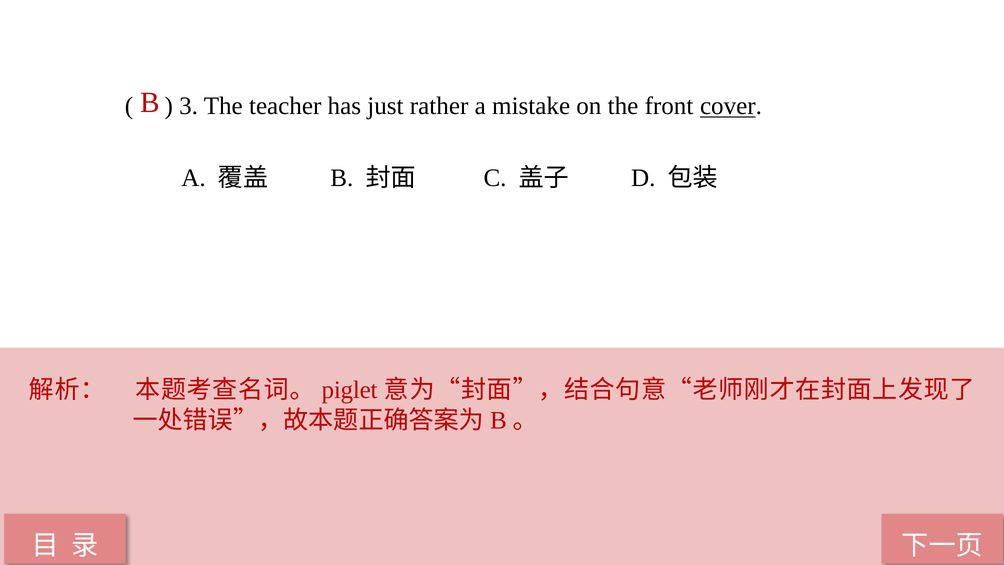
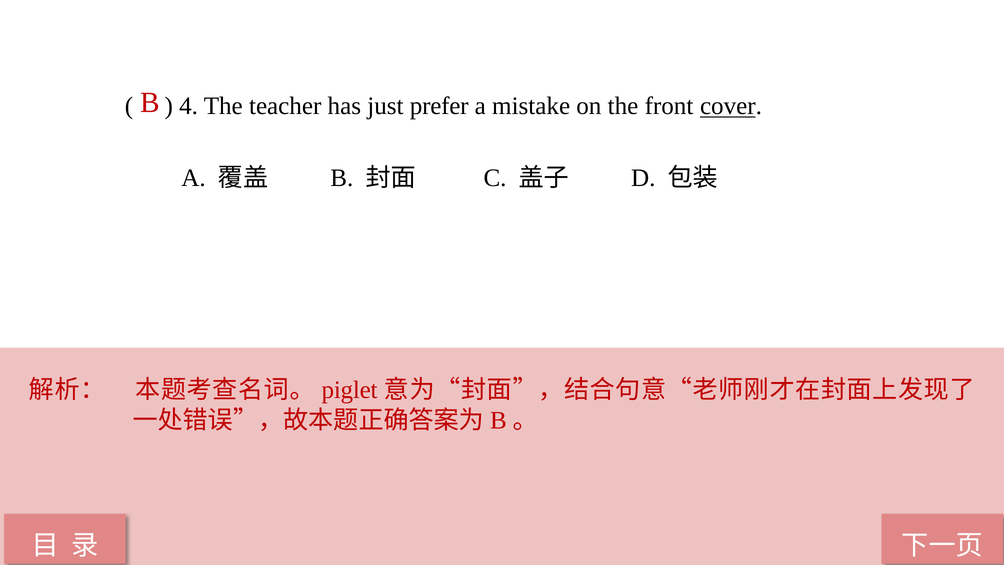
3: 3 -> 4
rather: rather -> prefer
